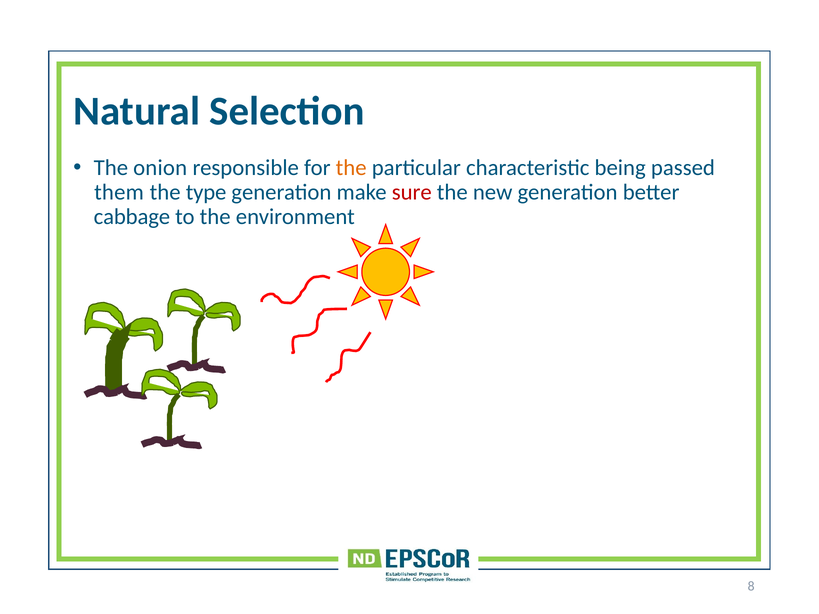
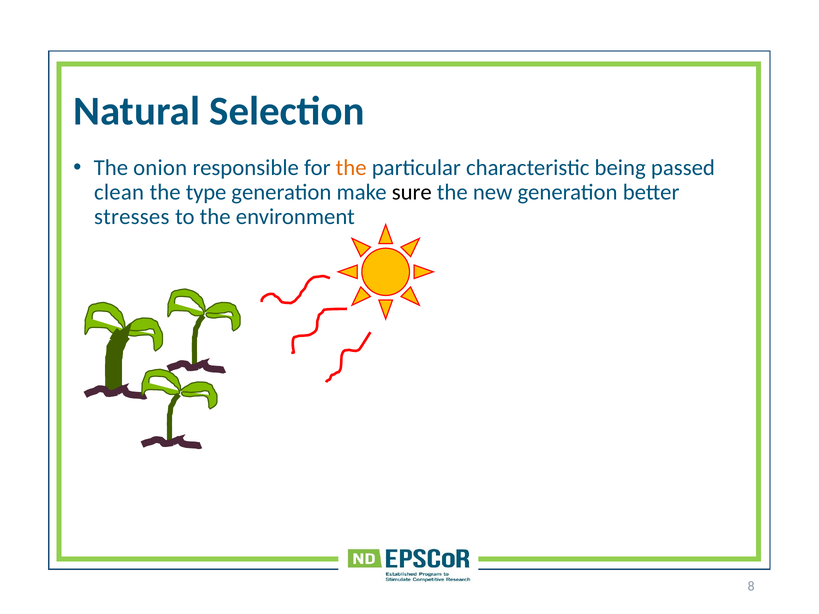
them: them -> clean
sure colour: red -> black
cabbage: cabbage -> stresses
